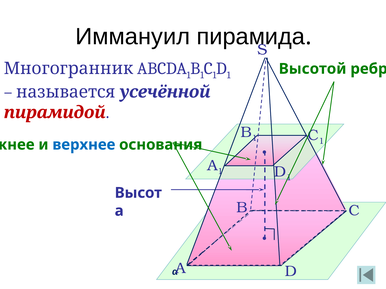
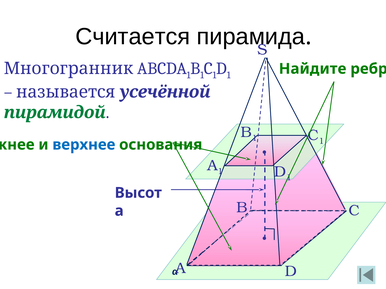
Иммануил: Иммануил -> Считается
Высотой: Высотой -> Найдите
пирамидой colour: red -> green
